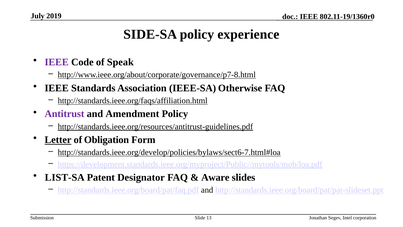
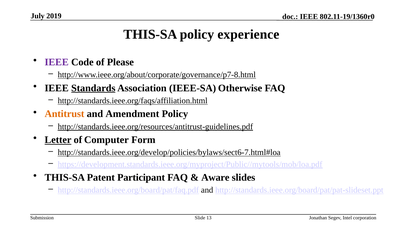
SIDE-SA at (150, 34): SIDE-SA -> THIS-SA
Speak: Speak -> Please
Standards underline: none -> present
Antitrust colour: purple -> orange
Obligation: Obligation -> Computer
LIST-SA at (65, 177): LIST-SA -> THIS-SA
Designator: Designator -> Participant
